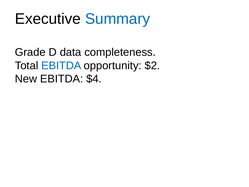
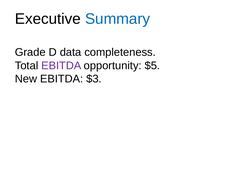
EBITDA at (61, 65) colour: blue -> purple
$2: $2 -> $5
$4: $4 -> $3
